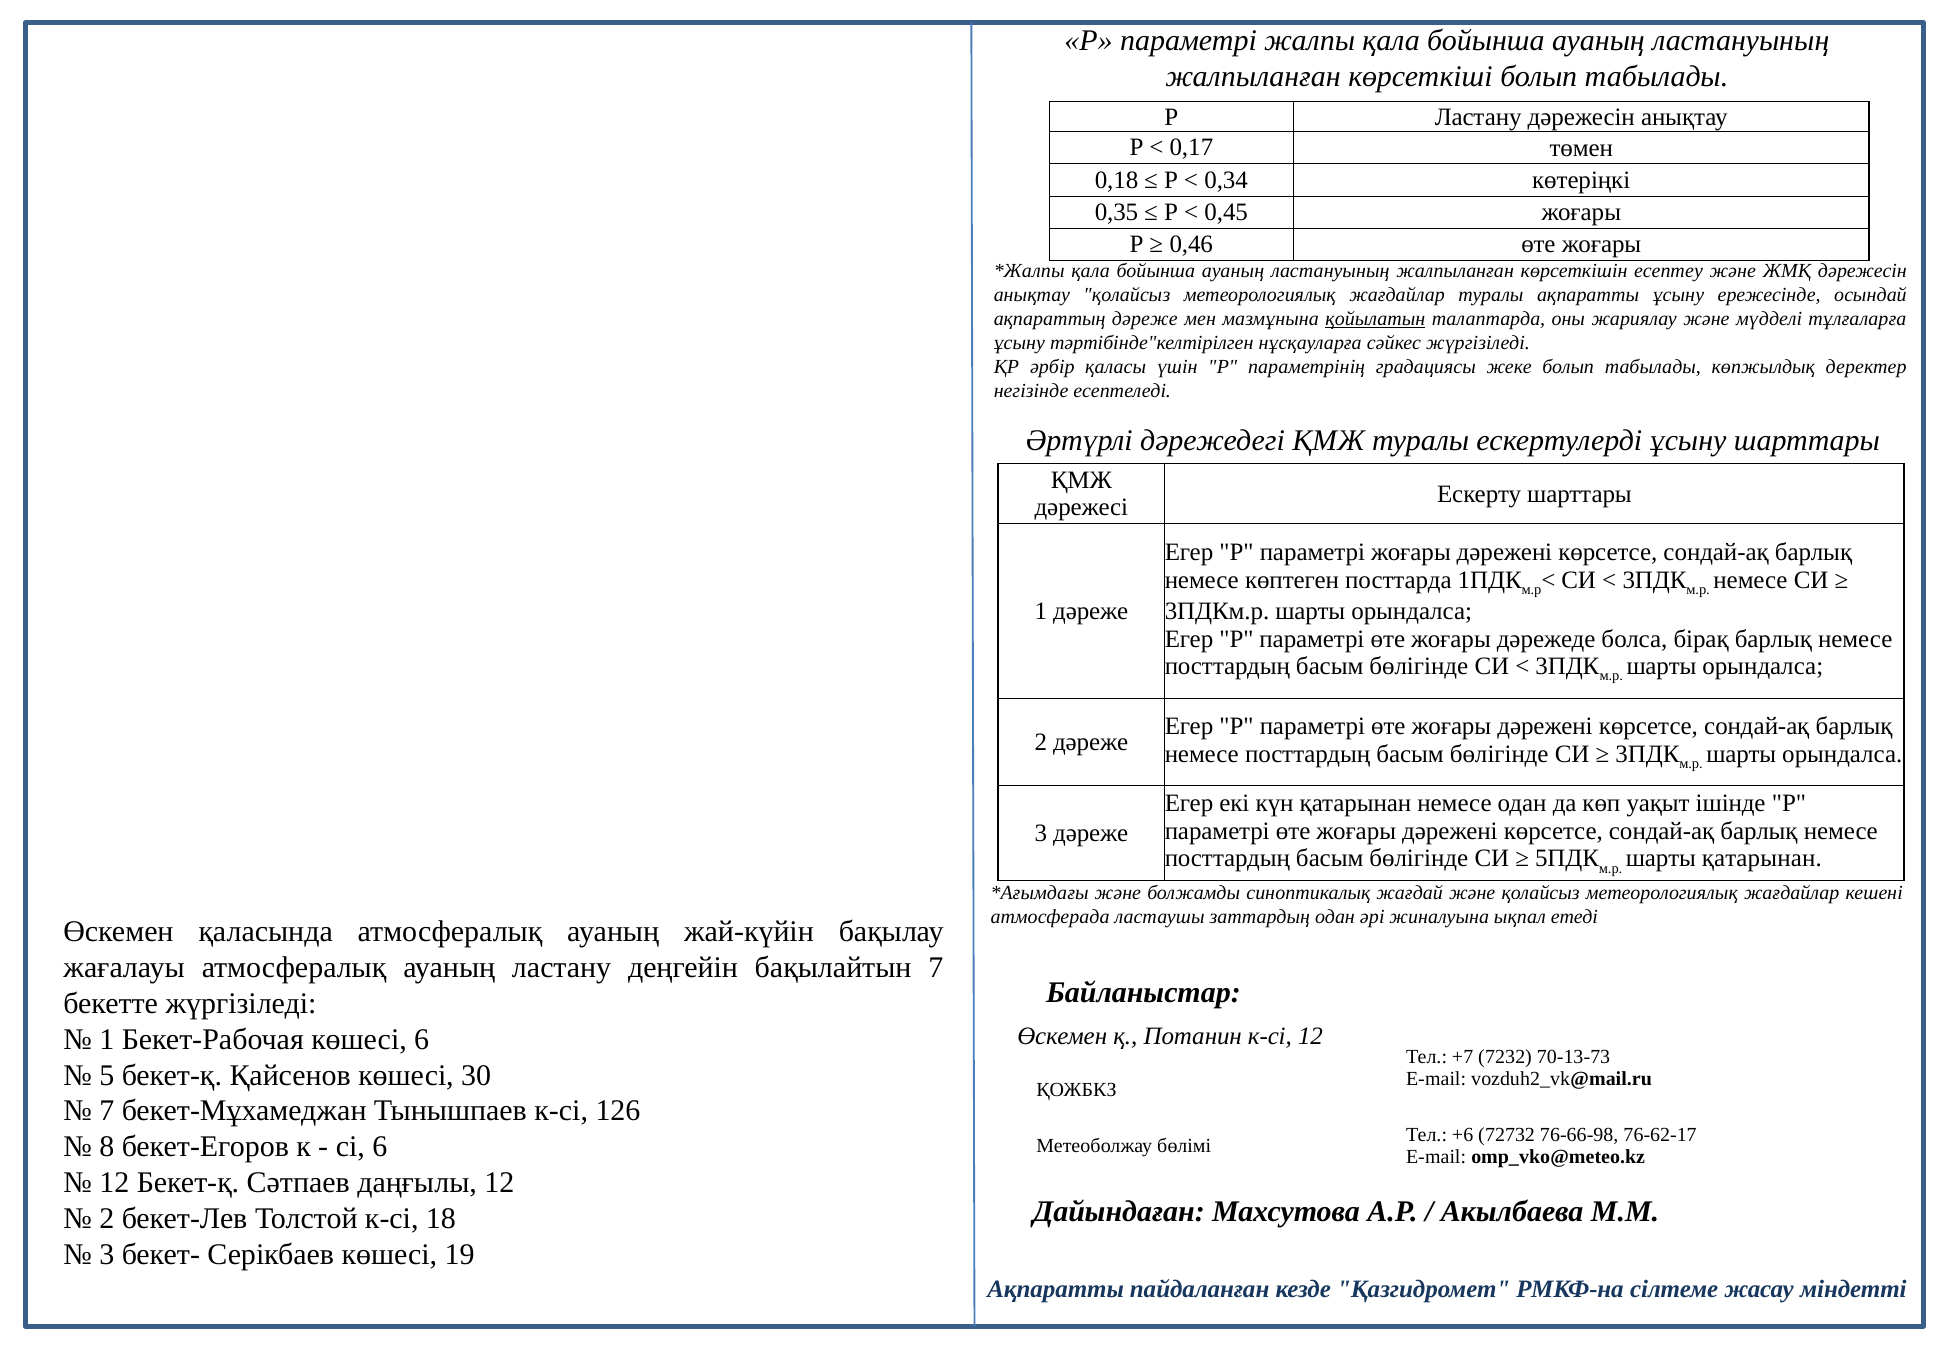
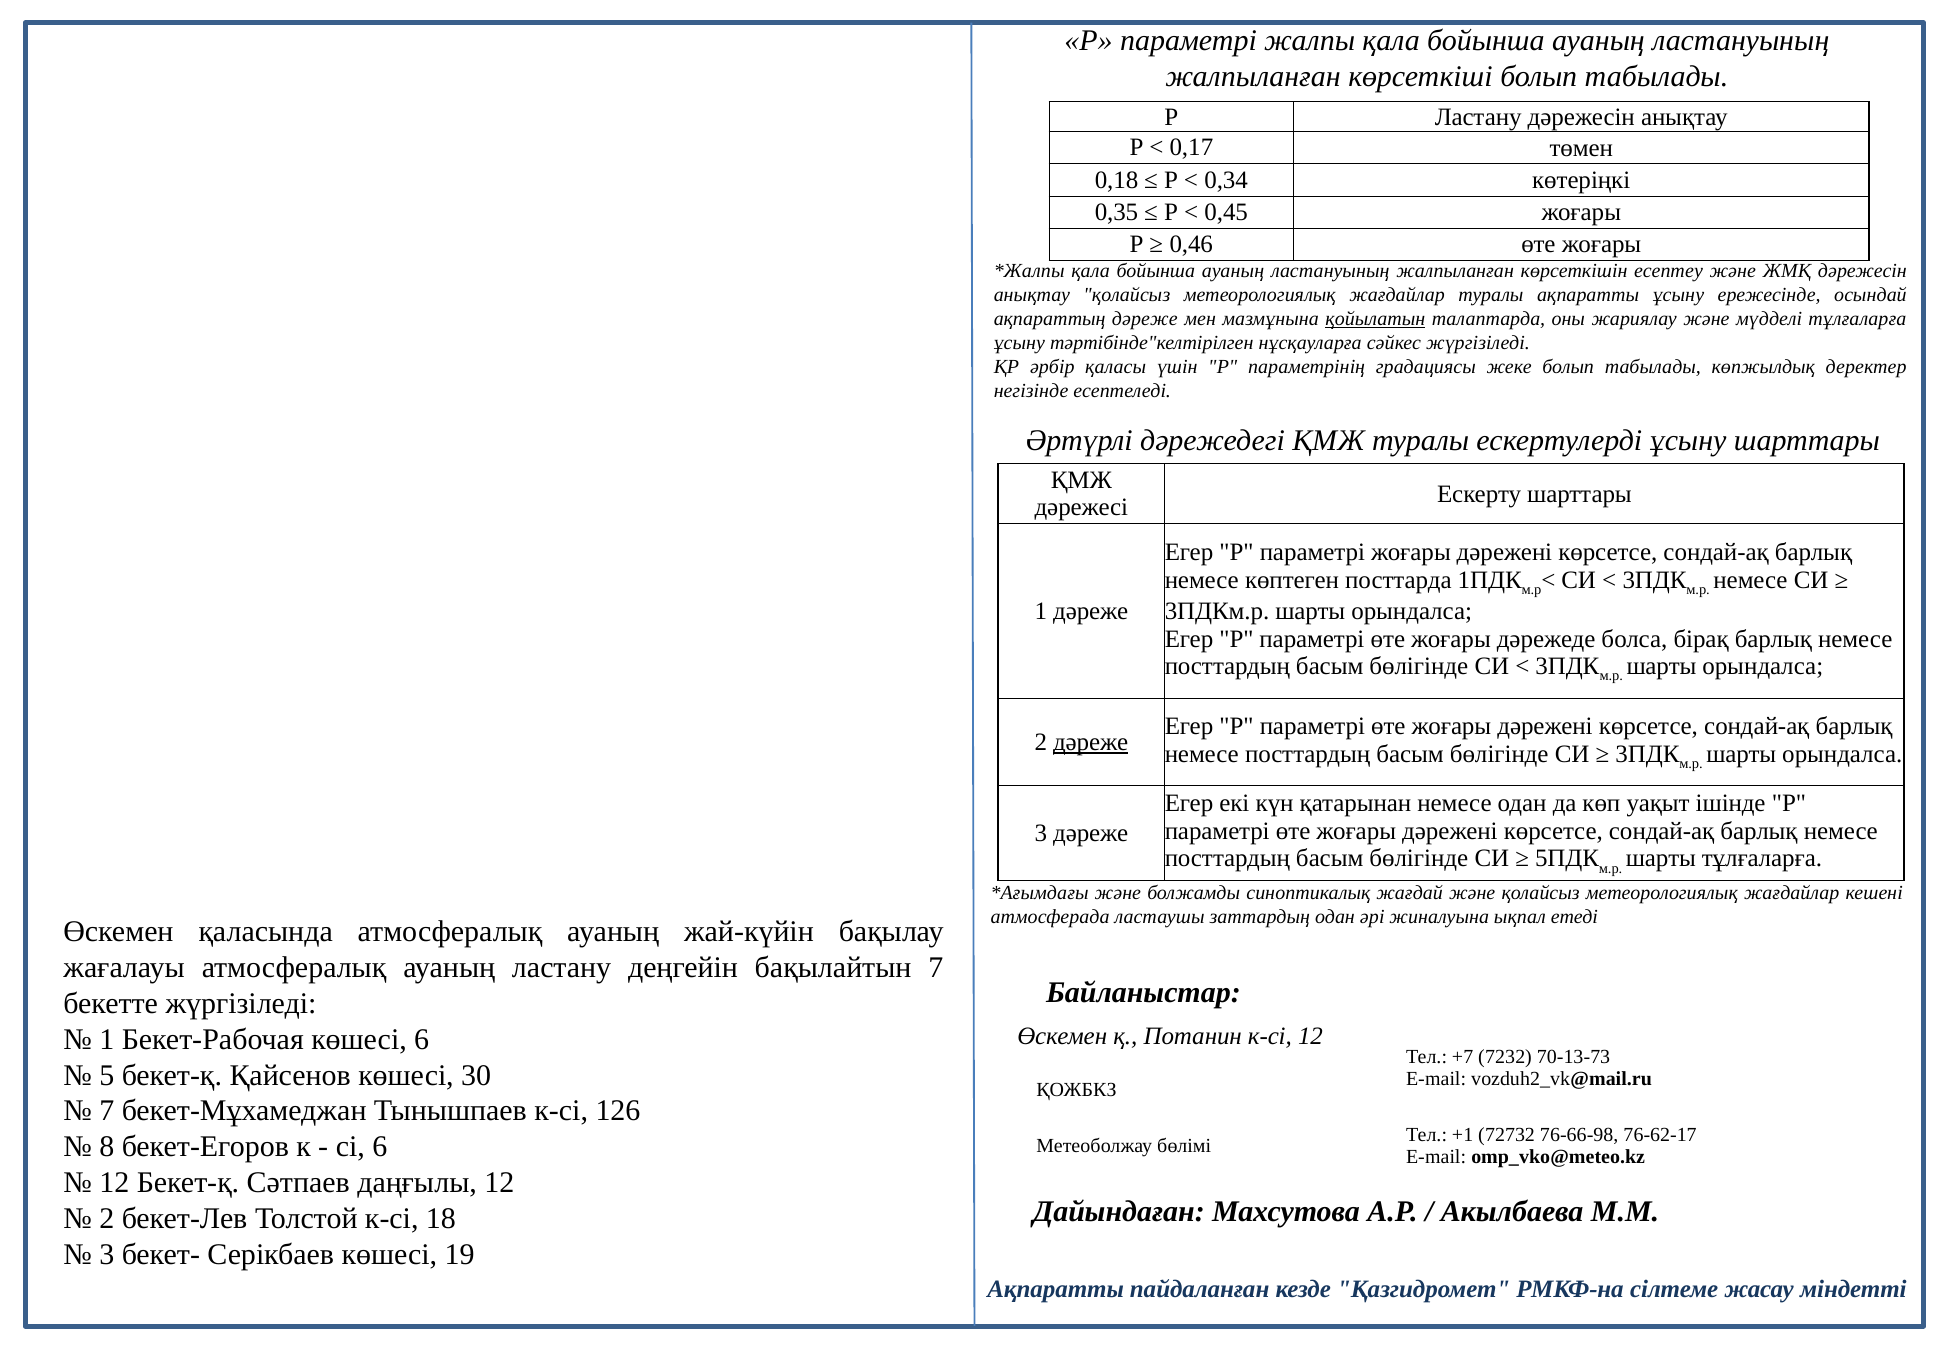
дәреже at (1091, 742) underline: none -> present
шарты қатарынан: қатарынан -> тұлғаларға
+6: +6 -> +1
